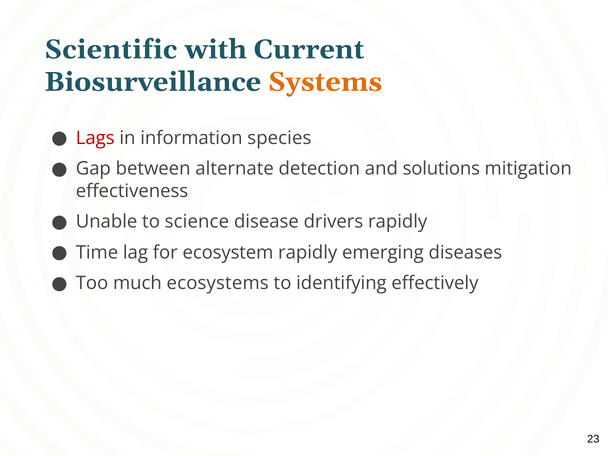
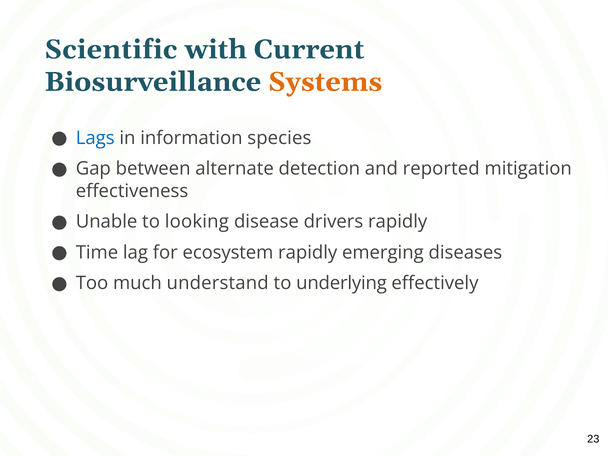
Lags colour: red -> blue
solutions: solutions -> reported
science: science -> looking
ecosystems: ecosystems -> understand
identifying: identifying -> underlying
